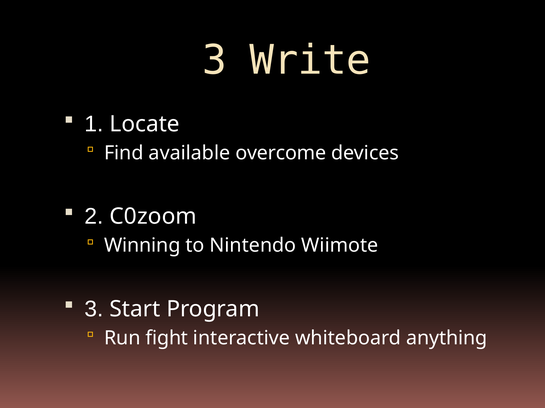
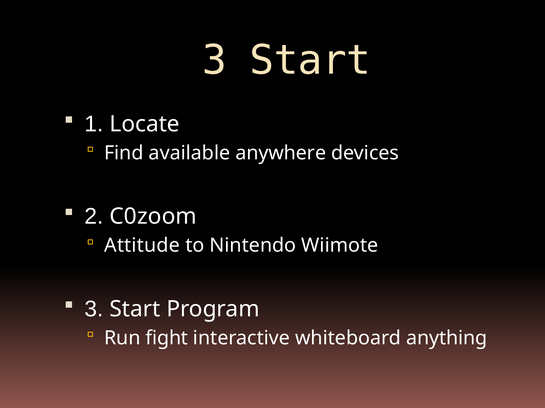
Write at (310, 61): Write -> Start
overcome: overcome -> anywhere
Winning: Winning -> Attitude
